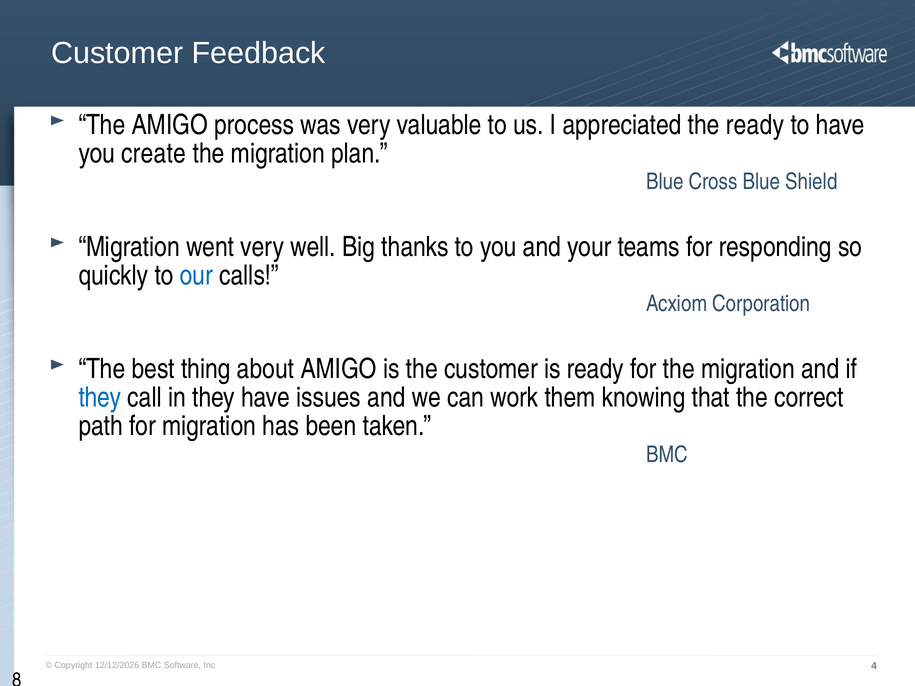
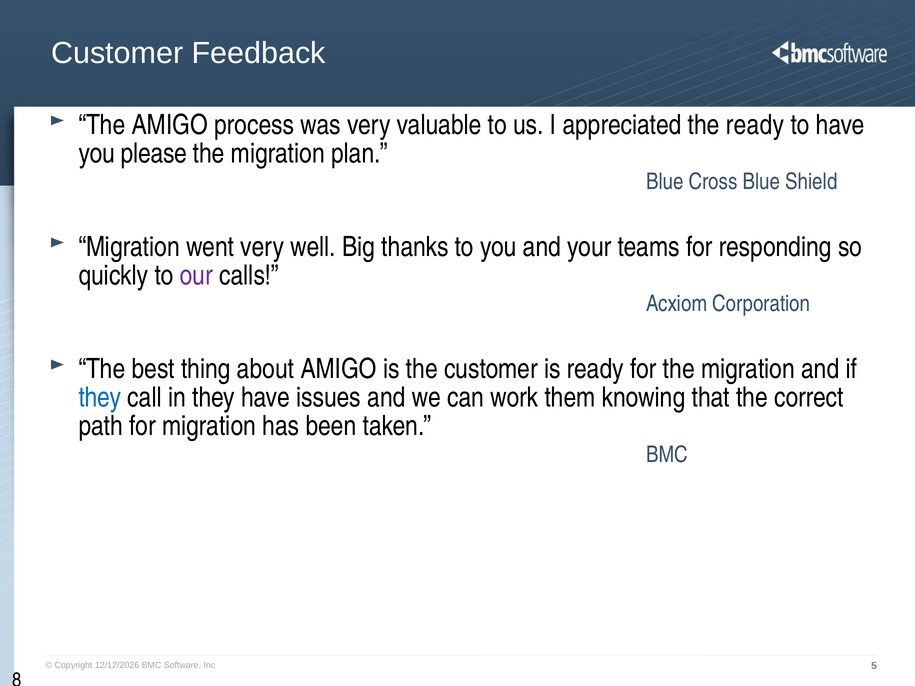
create: create -> please
our colour: blue -> purple
4: 4 -> 5
